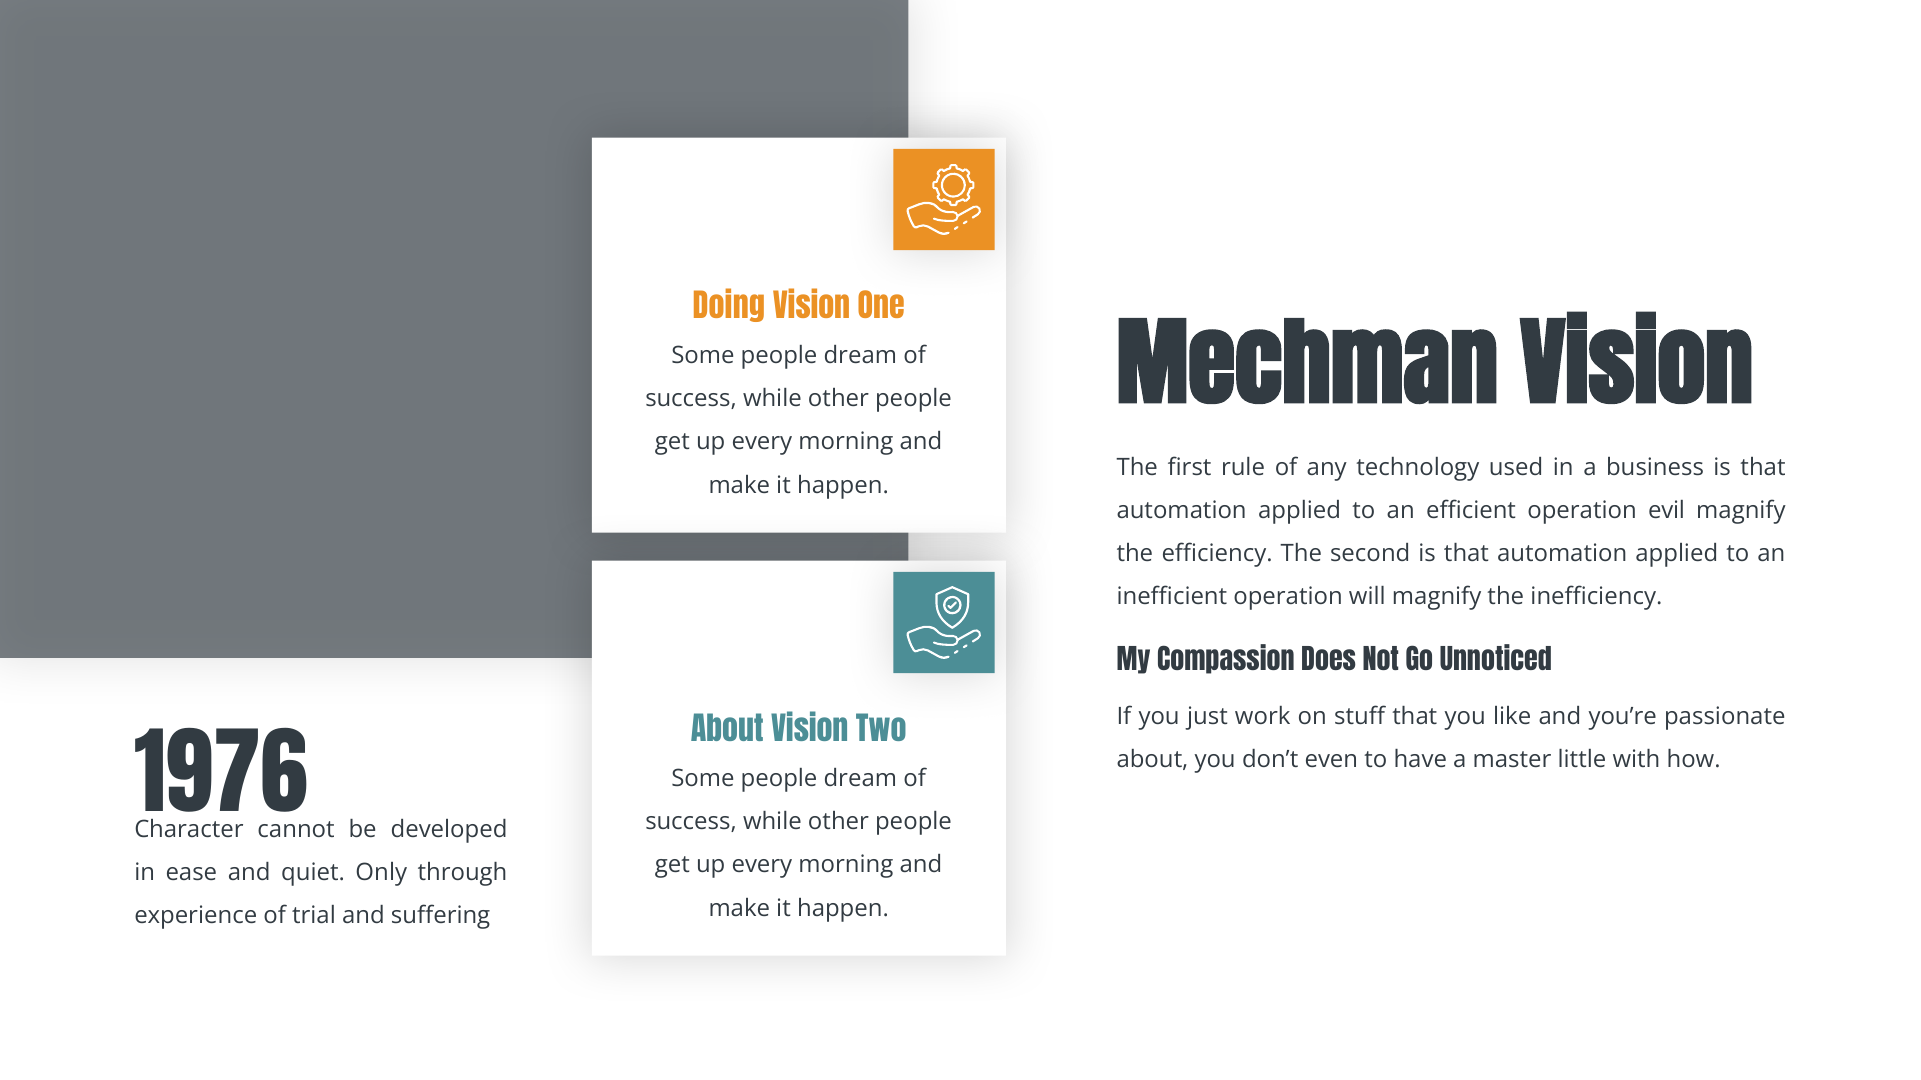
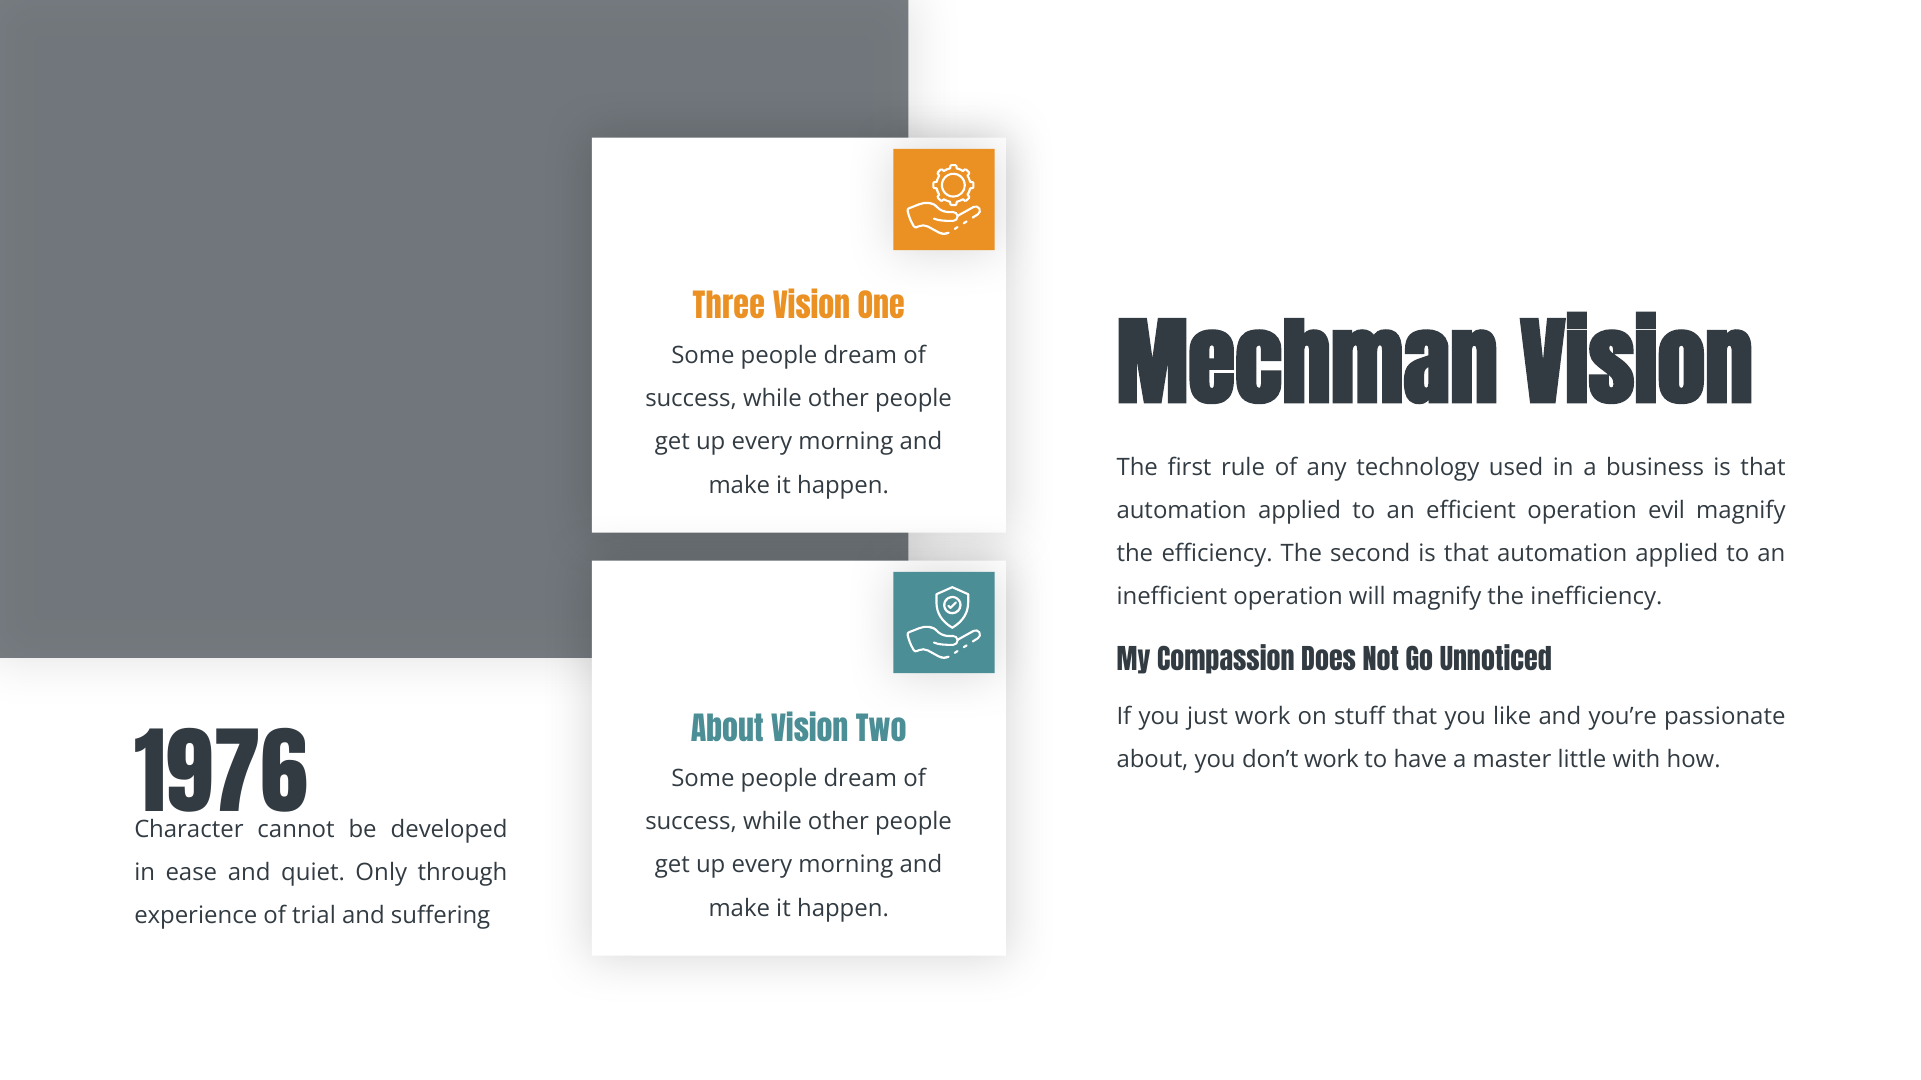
Doing: Doing -> Three
don’t even: even -> work
